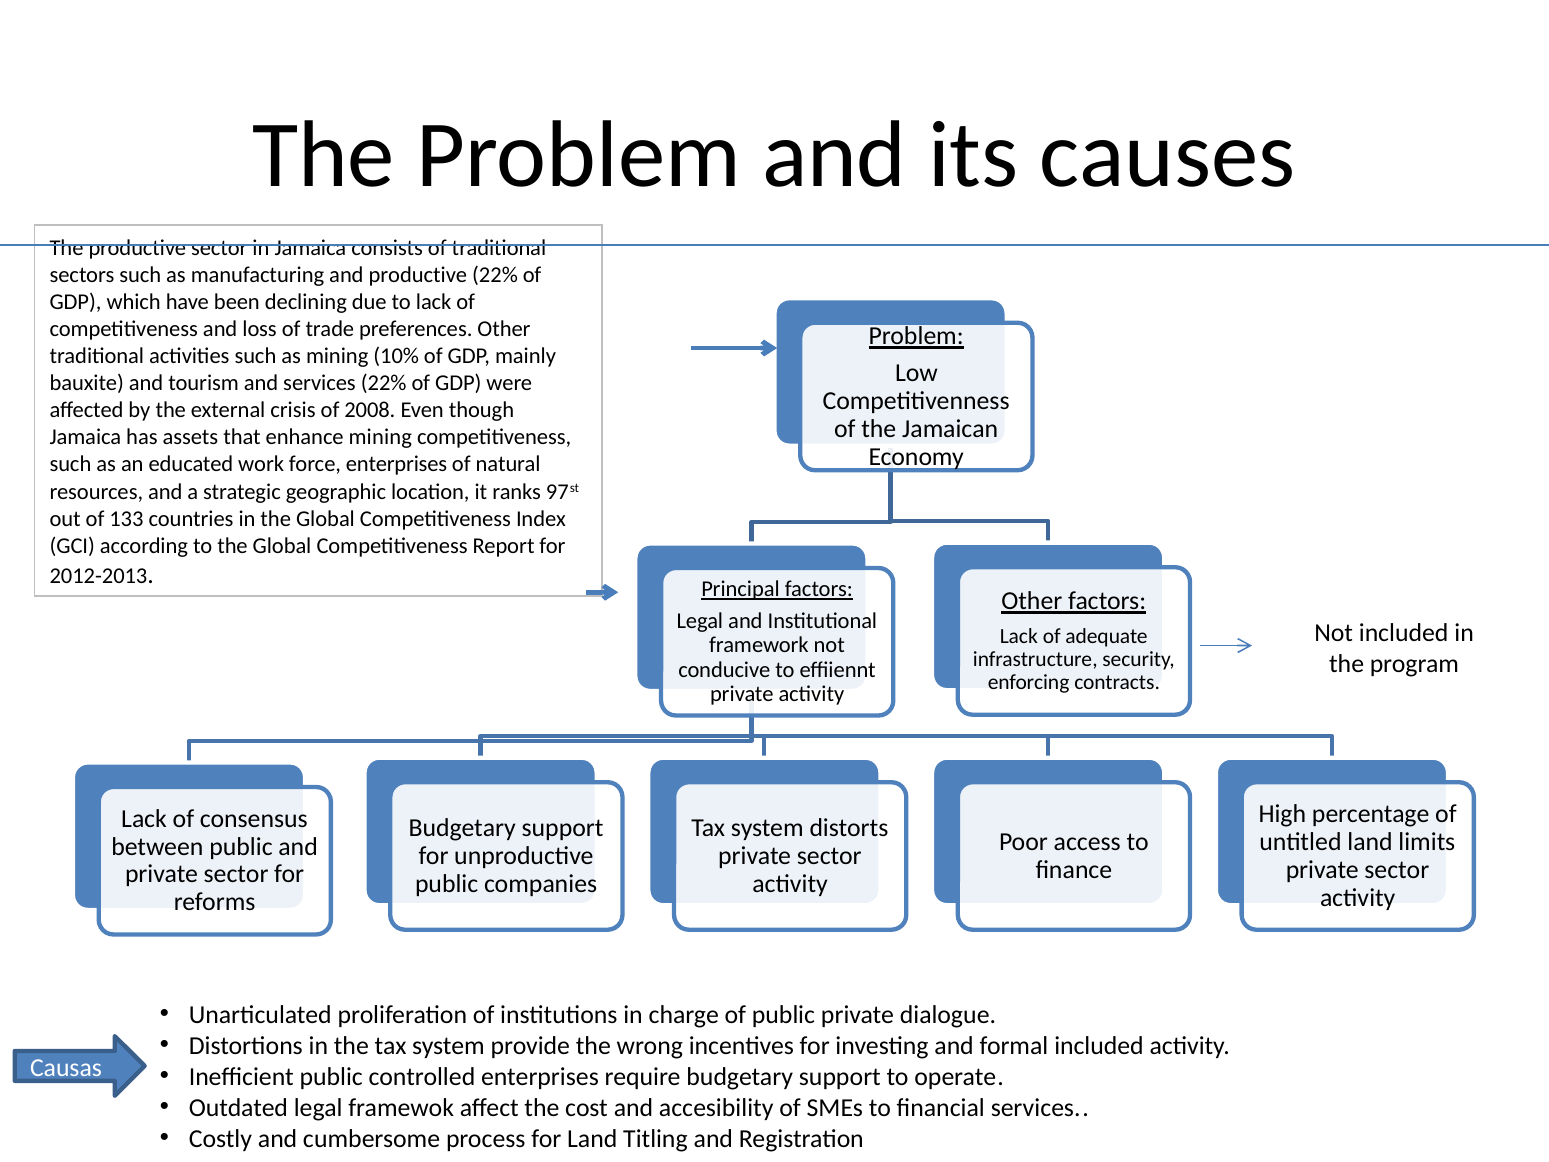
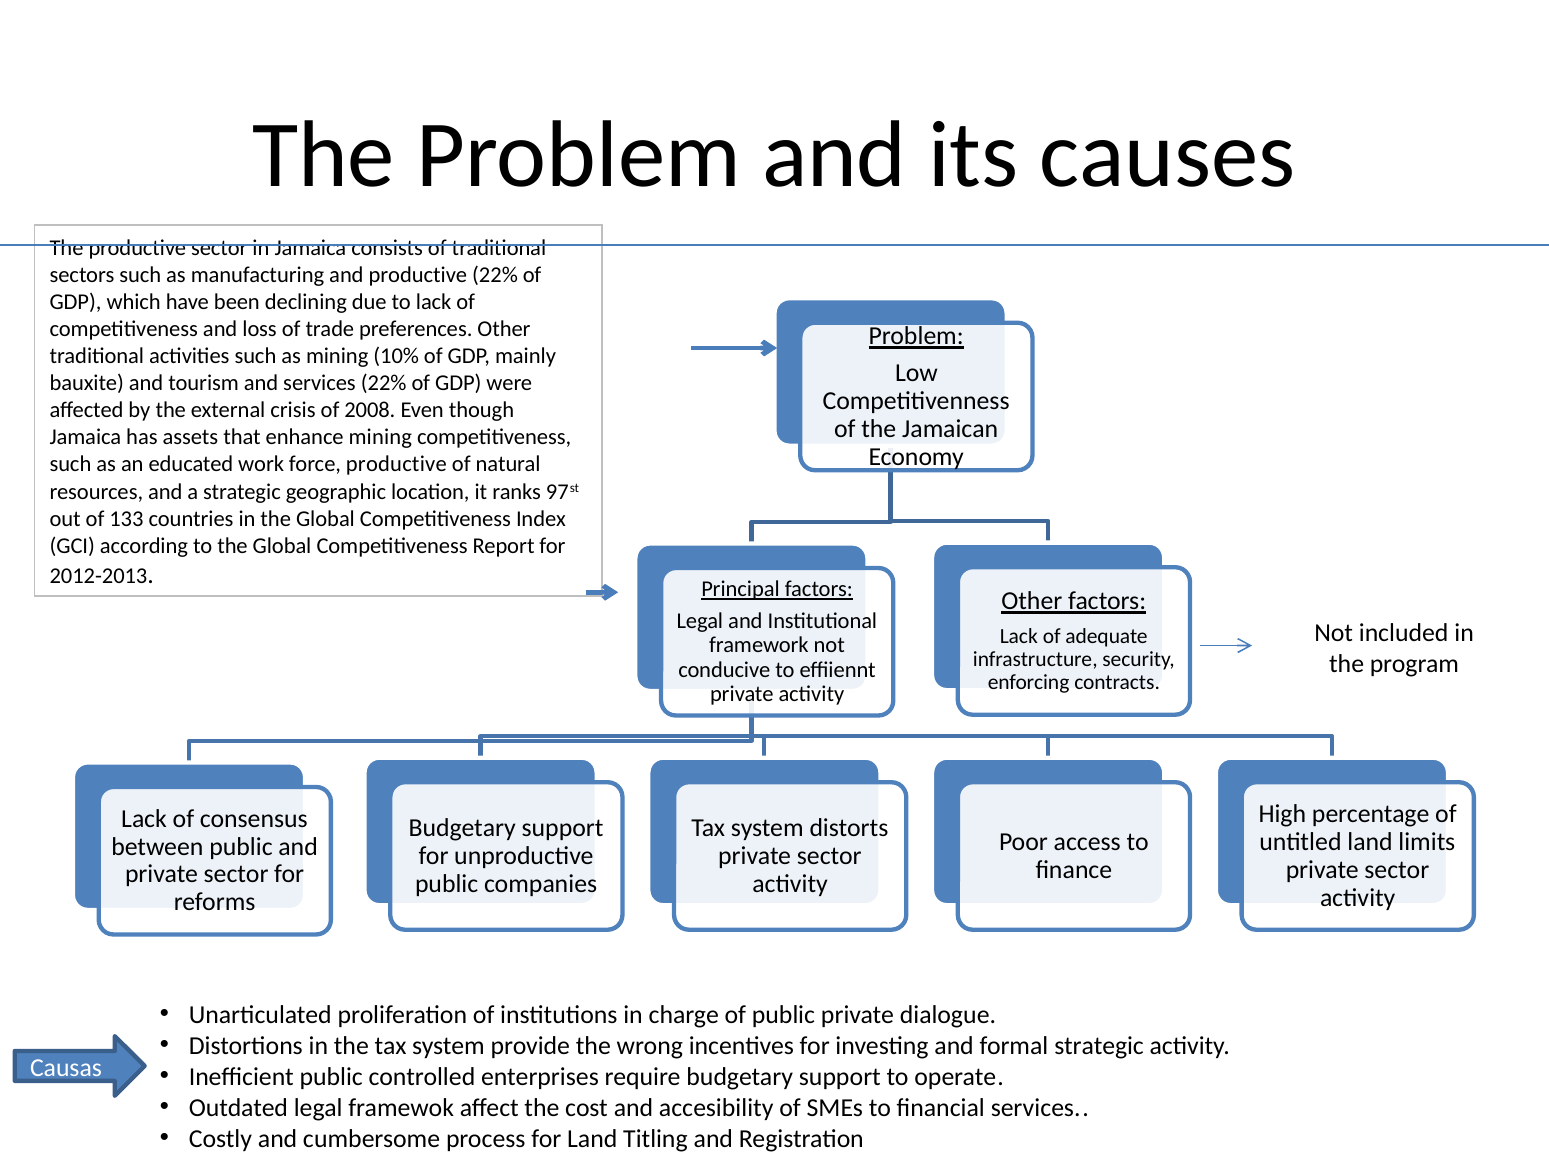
force enterprises: enterprises -> productive
formal included: included -> strategic
